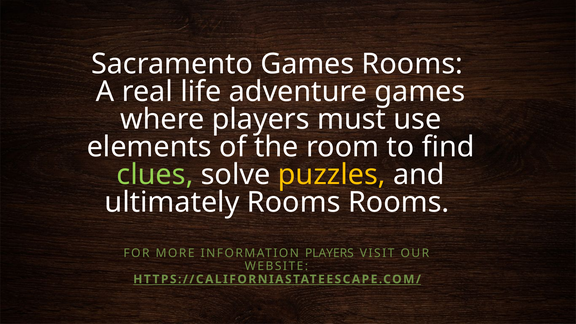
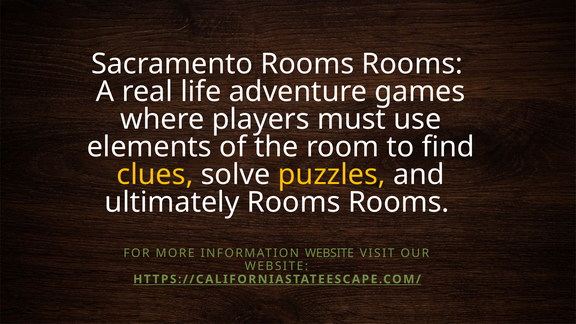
Sacramento Games: Games -> Rooms
clues colour: light green -> yellow
INFORMATION PLAYERS: PLAYERS -> WEBSITE
